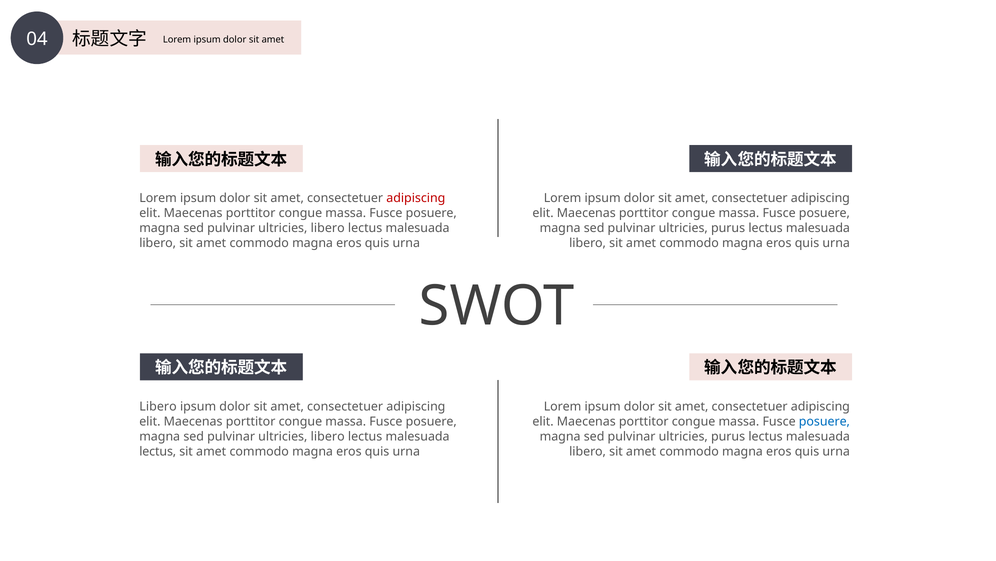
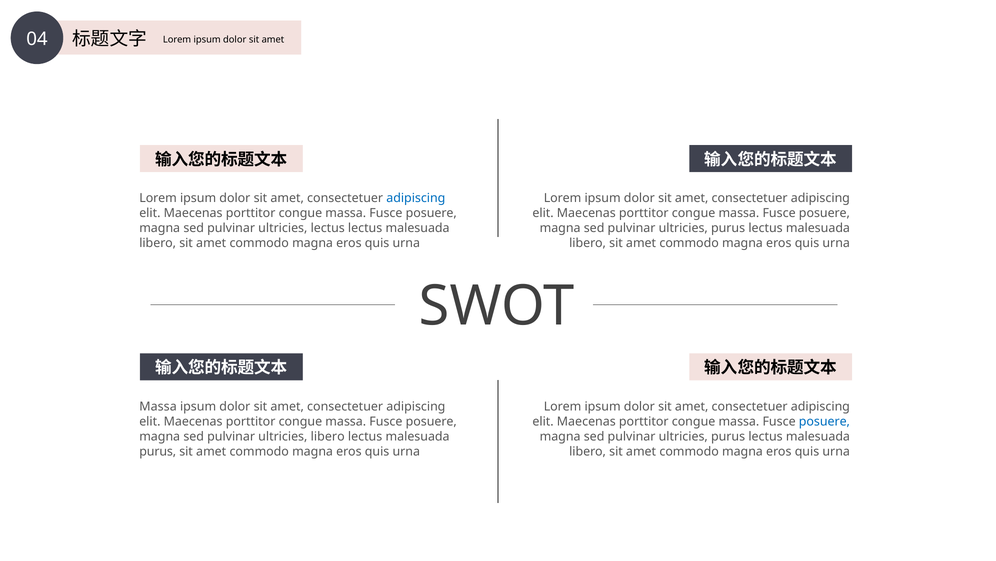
adipiscing at (416, 198) colour: red -> blue
libero at (328, 228): libero -> lectus
Libero at (158, 406): Libero -> Massa
lectus at (158, 451): lectus -> purus
